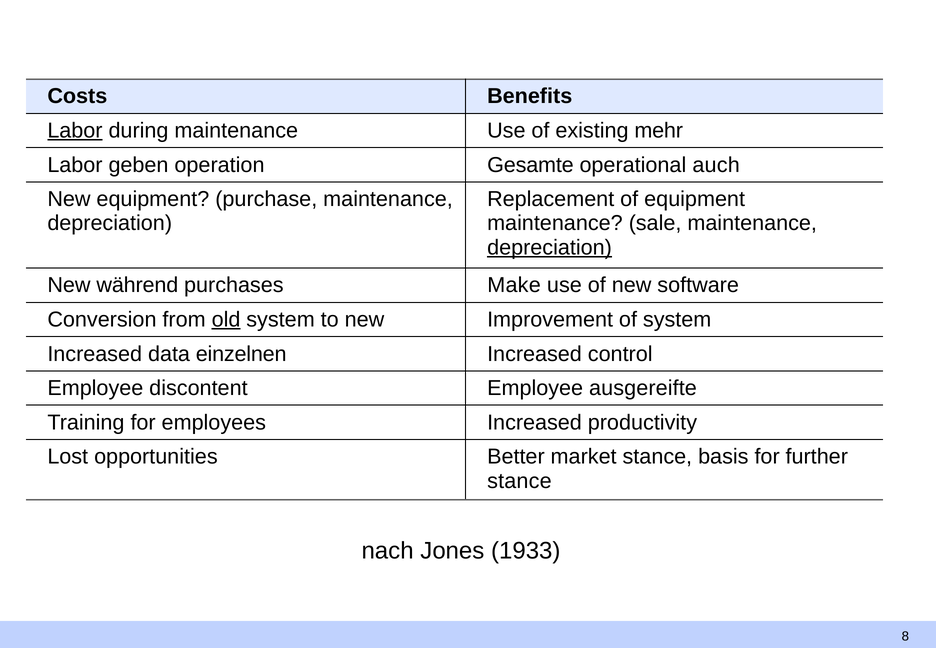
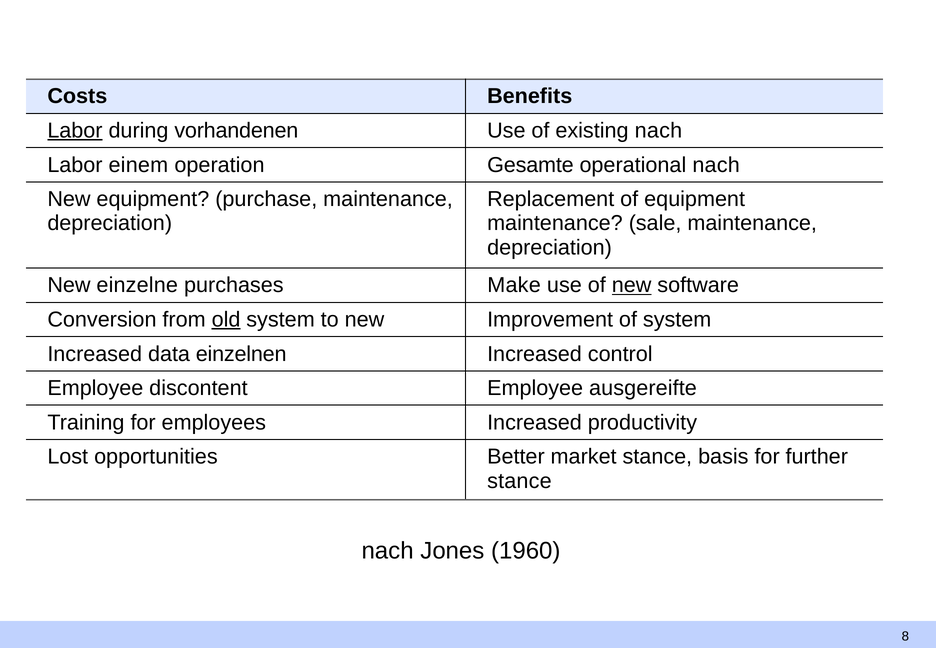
during maintenance: maintenance -> vorhandenen
existing mehr: mehr -> nach
geben: geben -> einem
operational auch: auch -> nach
depreciation at (550, 248) underline: present -> none
während: während -> einzelne
new at (632, 285) underline: none -> present
1933: 1933 -> 1960
